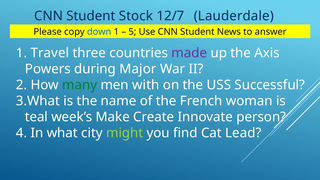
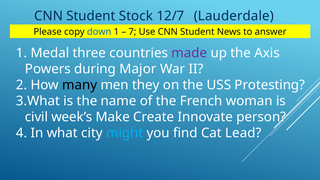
5: 5 -> 7
Travel: Travel -> Medal
many colour: green -> black
with: with -> they
Successful: Successful -> Protesting
teal: teal -> civil
might colour: light green -> light blue
